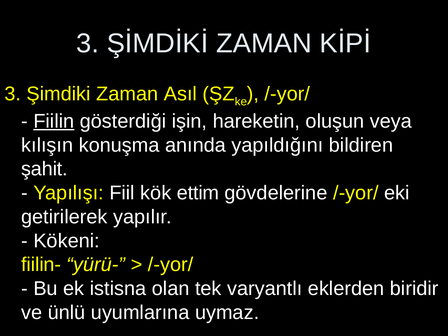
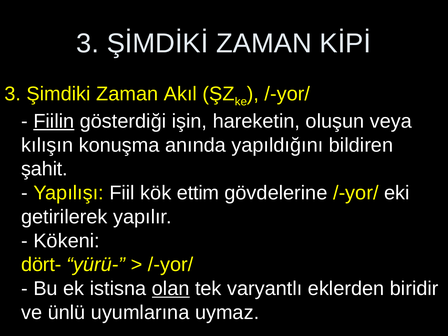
Asıl: Asıl -> Akıl
fiilin-: fiilin- -> dört-
olan underline: none -> present
